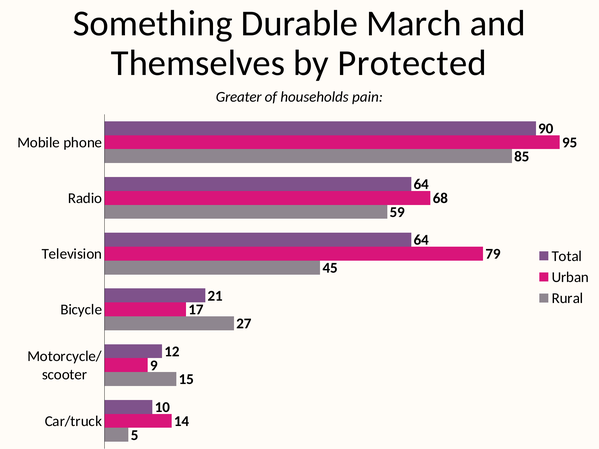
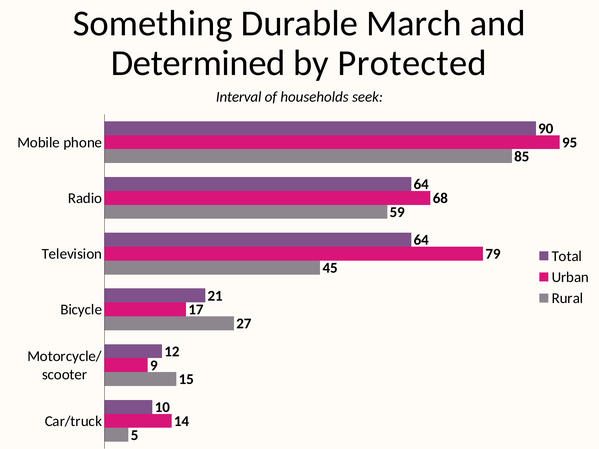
Themselves: Themselves -> Determined
Greater: Greater -> Interval
pain: pain -> seek
